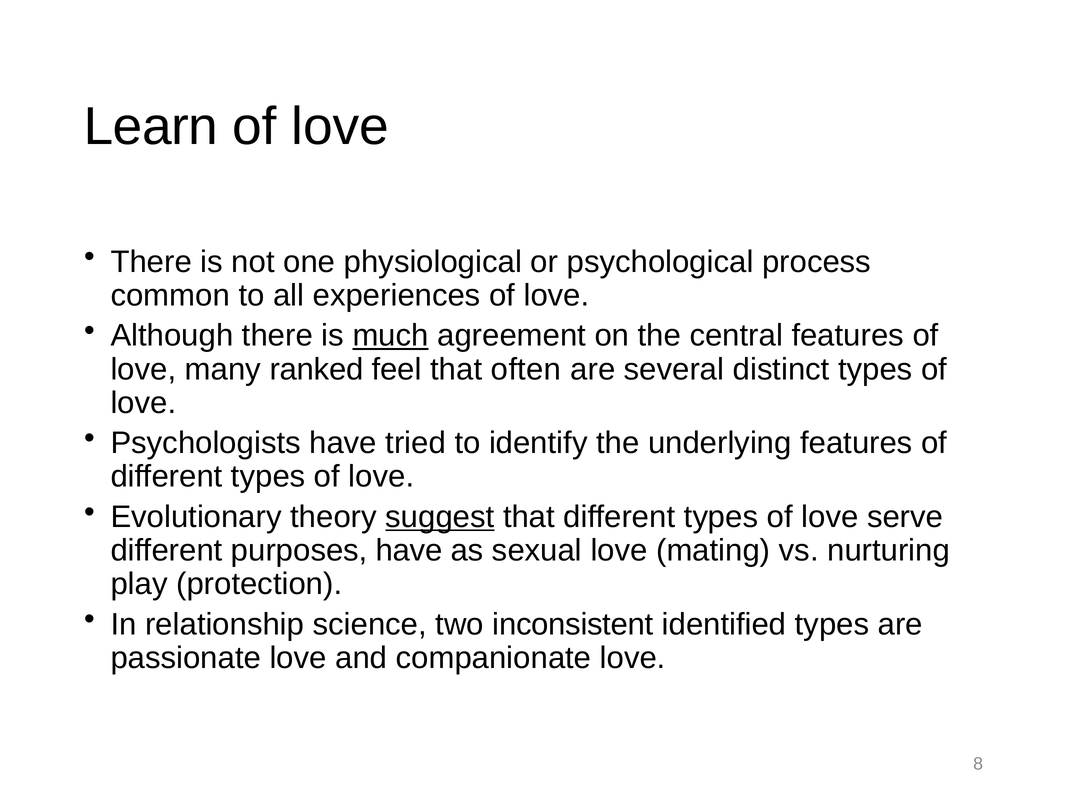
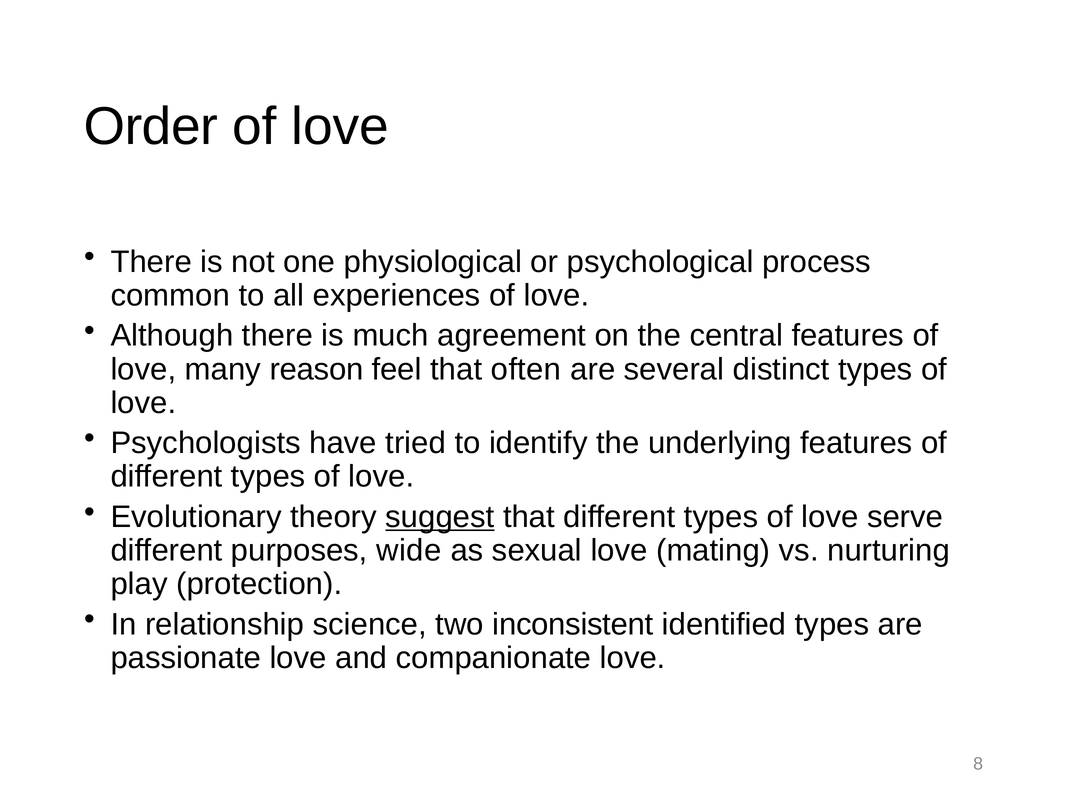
Learn: Learn -> Order
much underline: present -> none
ranked: ranked -> reason
purposes have: have -> wide
